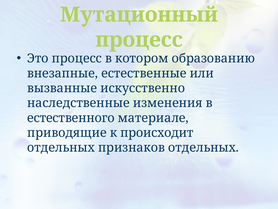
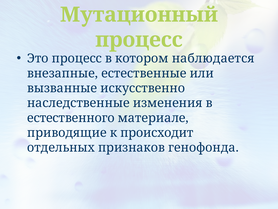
образованию: образованию -> наблюдается
признаков отдельных: отдельных -> генофонда
